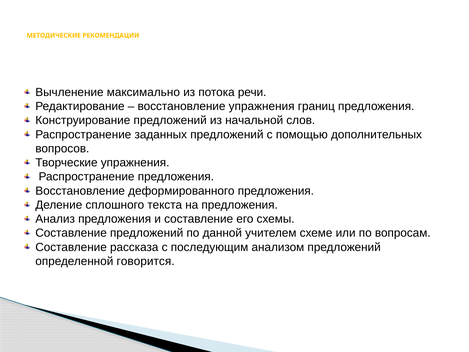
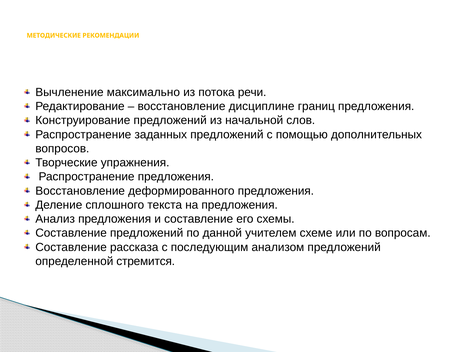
восстановление упражнения: упражнения -> дисциплине
говорится: говорится -> стремится
